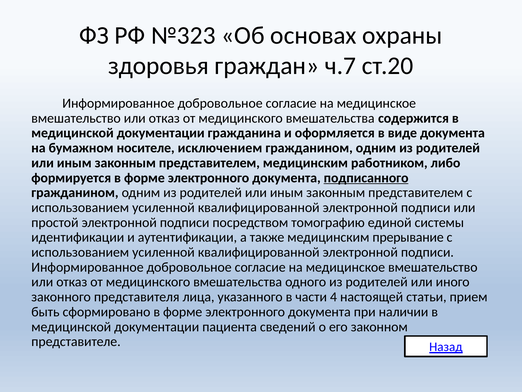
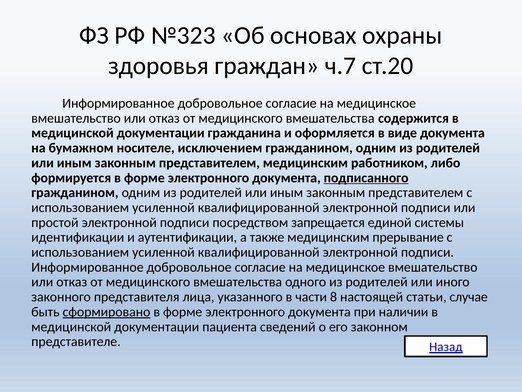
томографию: томографию -> запрещается
4: 4 -> 8
прием: прием -> случае
сформировано underline: none -> present
